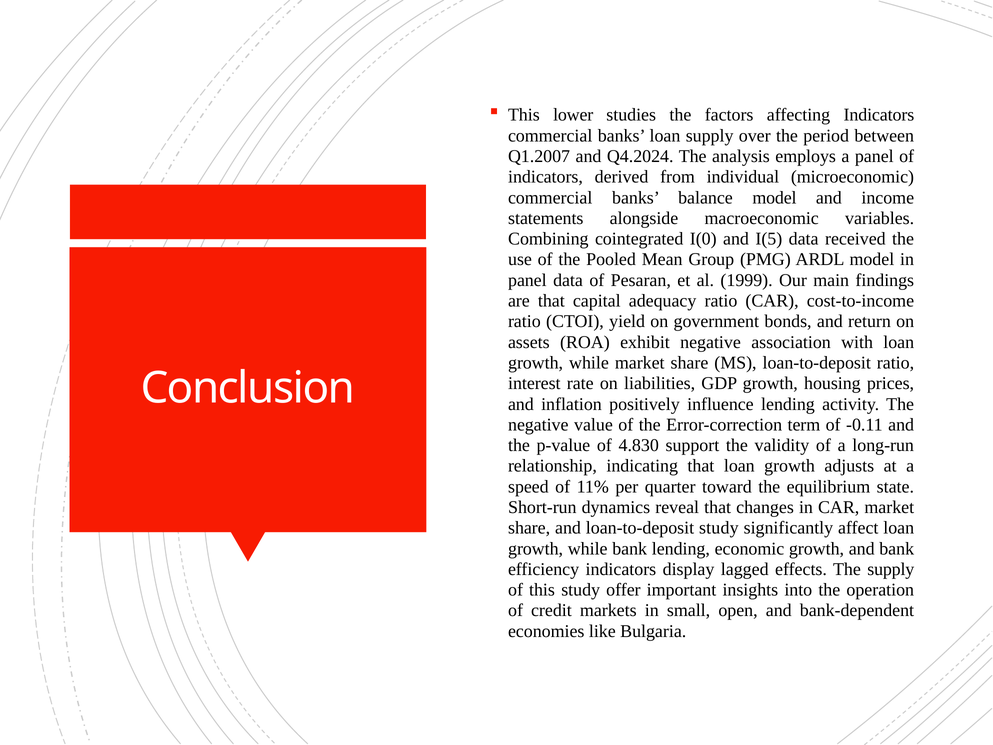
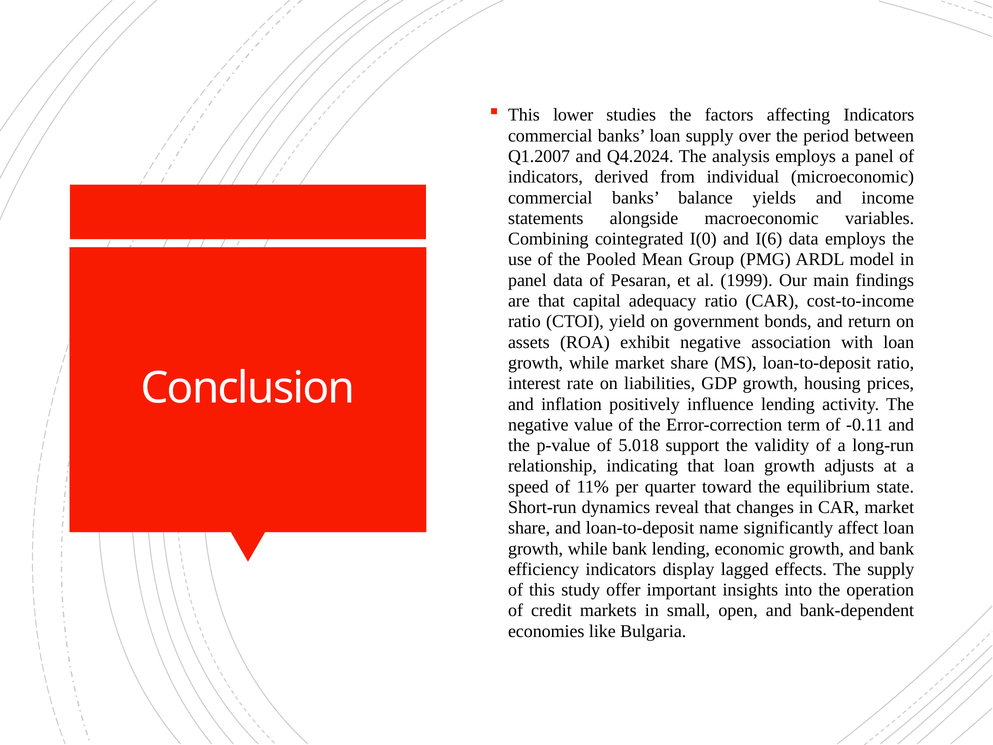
balance model: model -> yields
I(5: I(5 -> I(6
data received: received -> employs
4.830: 4.830 -> 5.018
loan-to-deposit study: study -> name
